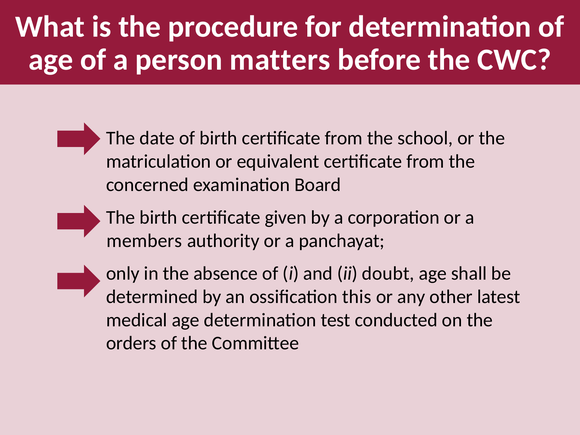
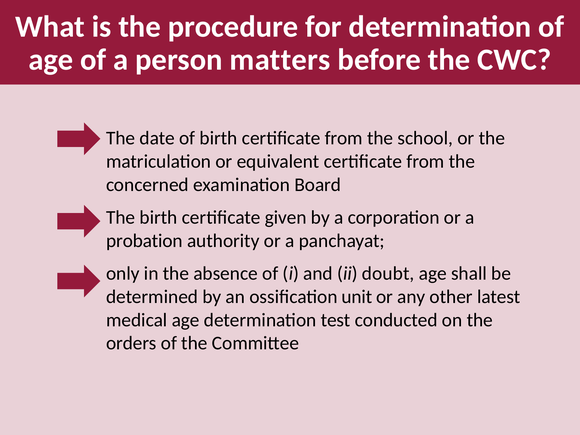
members: members -> probation
this: this -> unit
